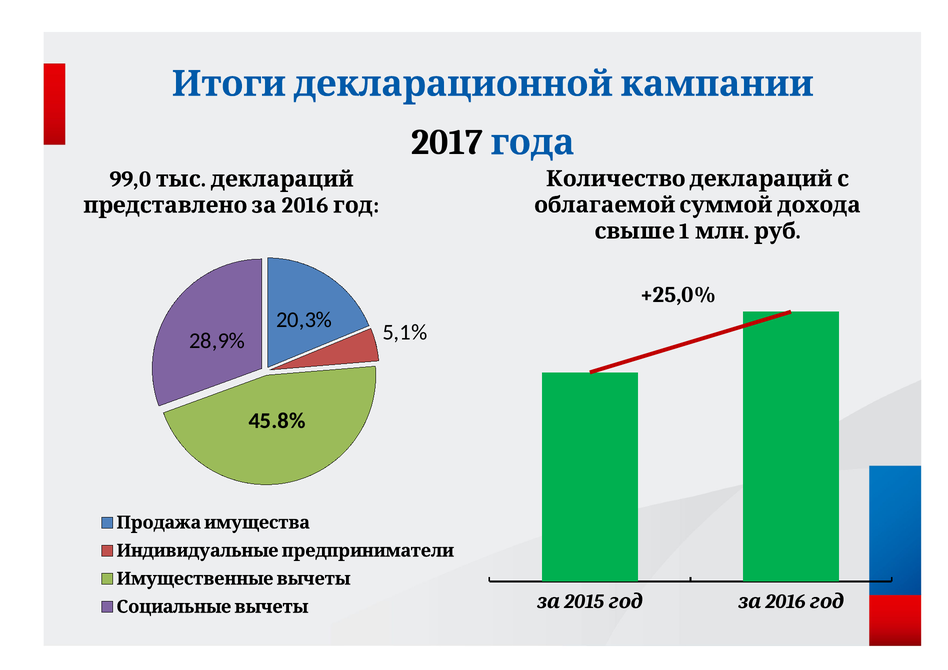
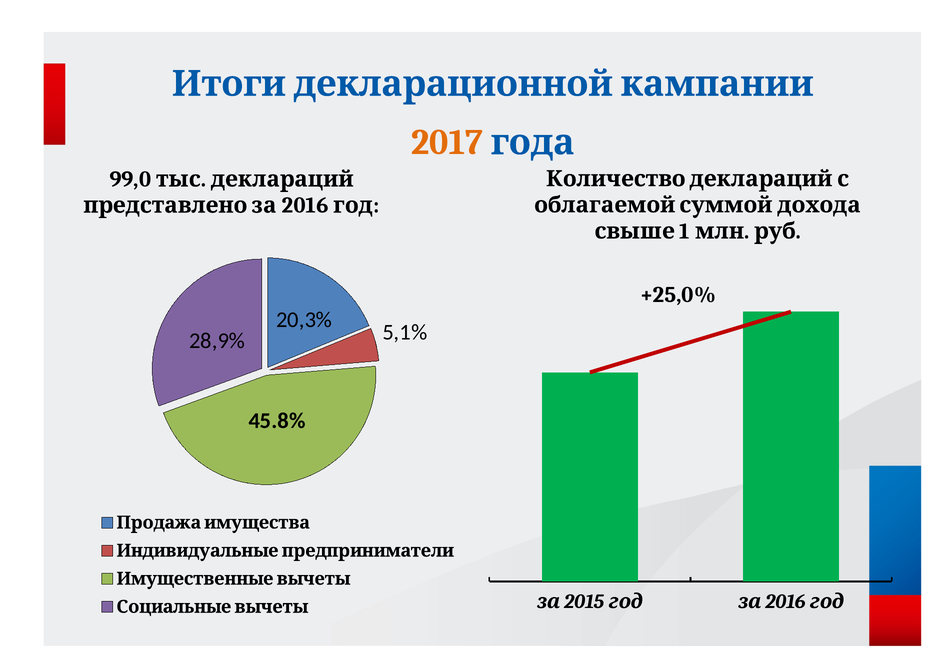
2017 colour: black -> orange
